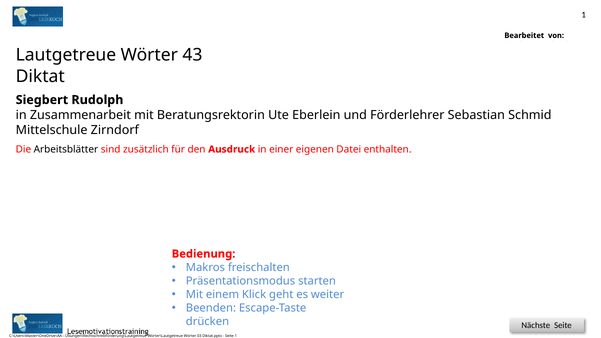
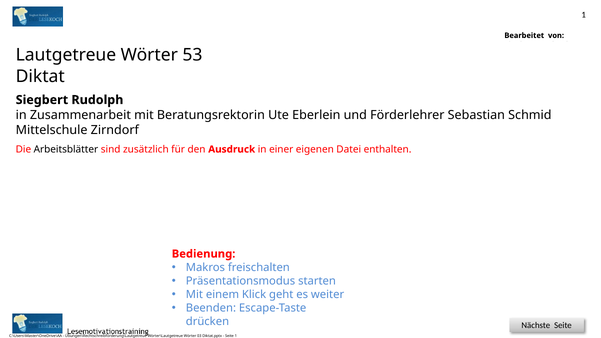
43: 43 -> 53
